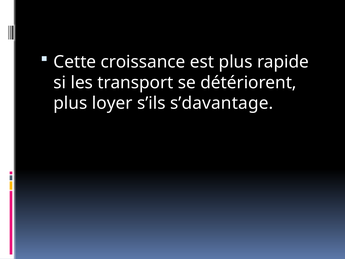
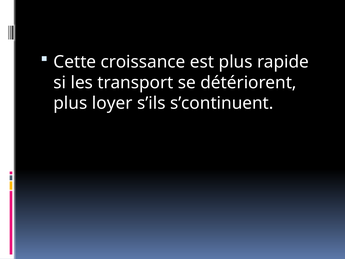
s’davantage: s’davantage -> s’continuent
